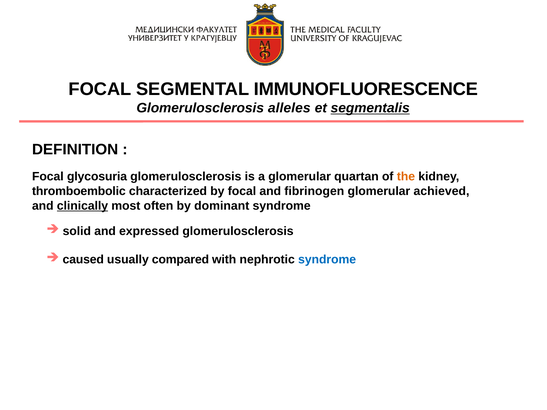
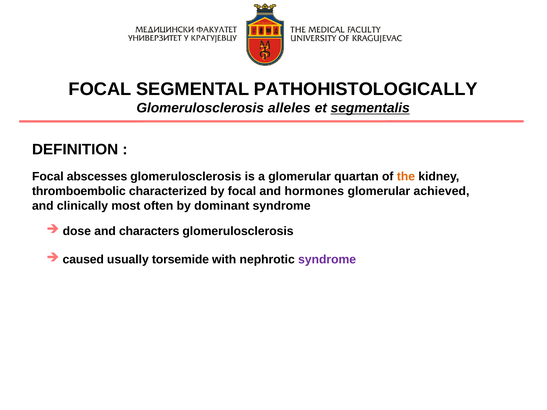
IMMUNOFLUORESCENCE: IMMUNOFLUORESCENCE -> PATHOHISTOLOGICALLY
glycosuria: glycosuria -> abscesses
fibrinogen: fibrinogen -> hormones
clinically underline: present -> none
solid: solid -> dose
expressed: expressed -> characters
compared: compared -> torsemide
syndrome at (327, 260) colour: blue -> purple
